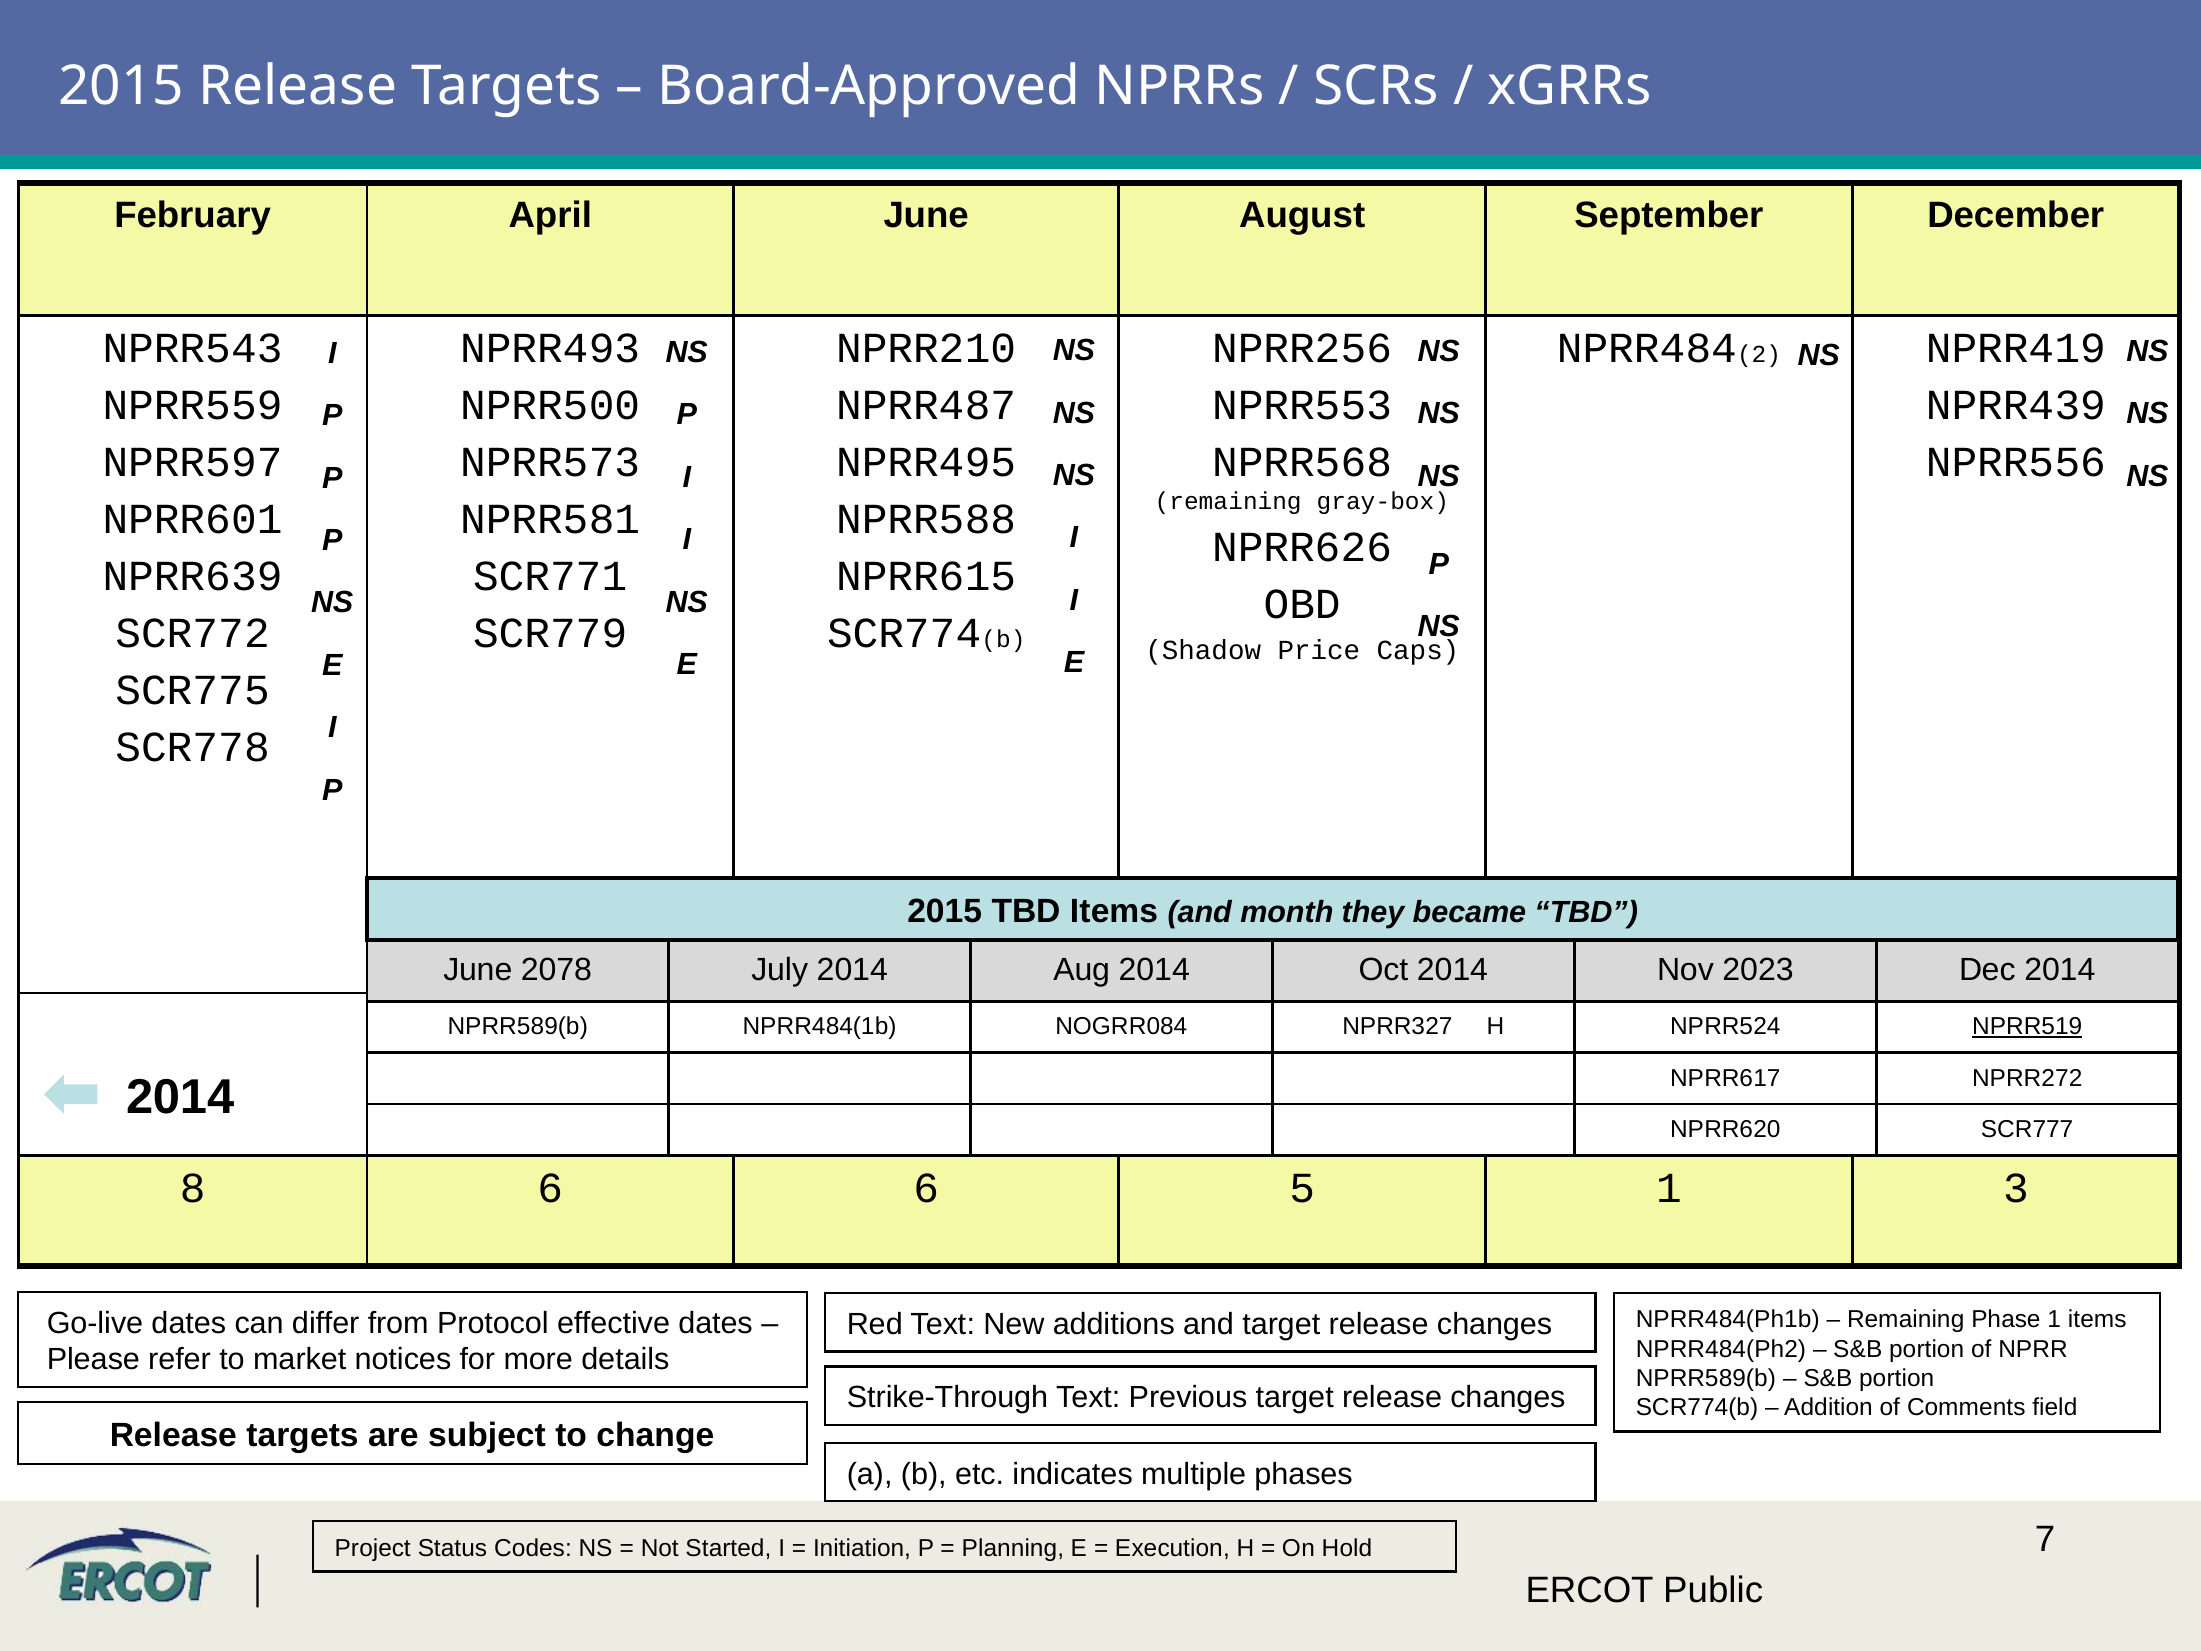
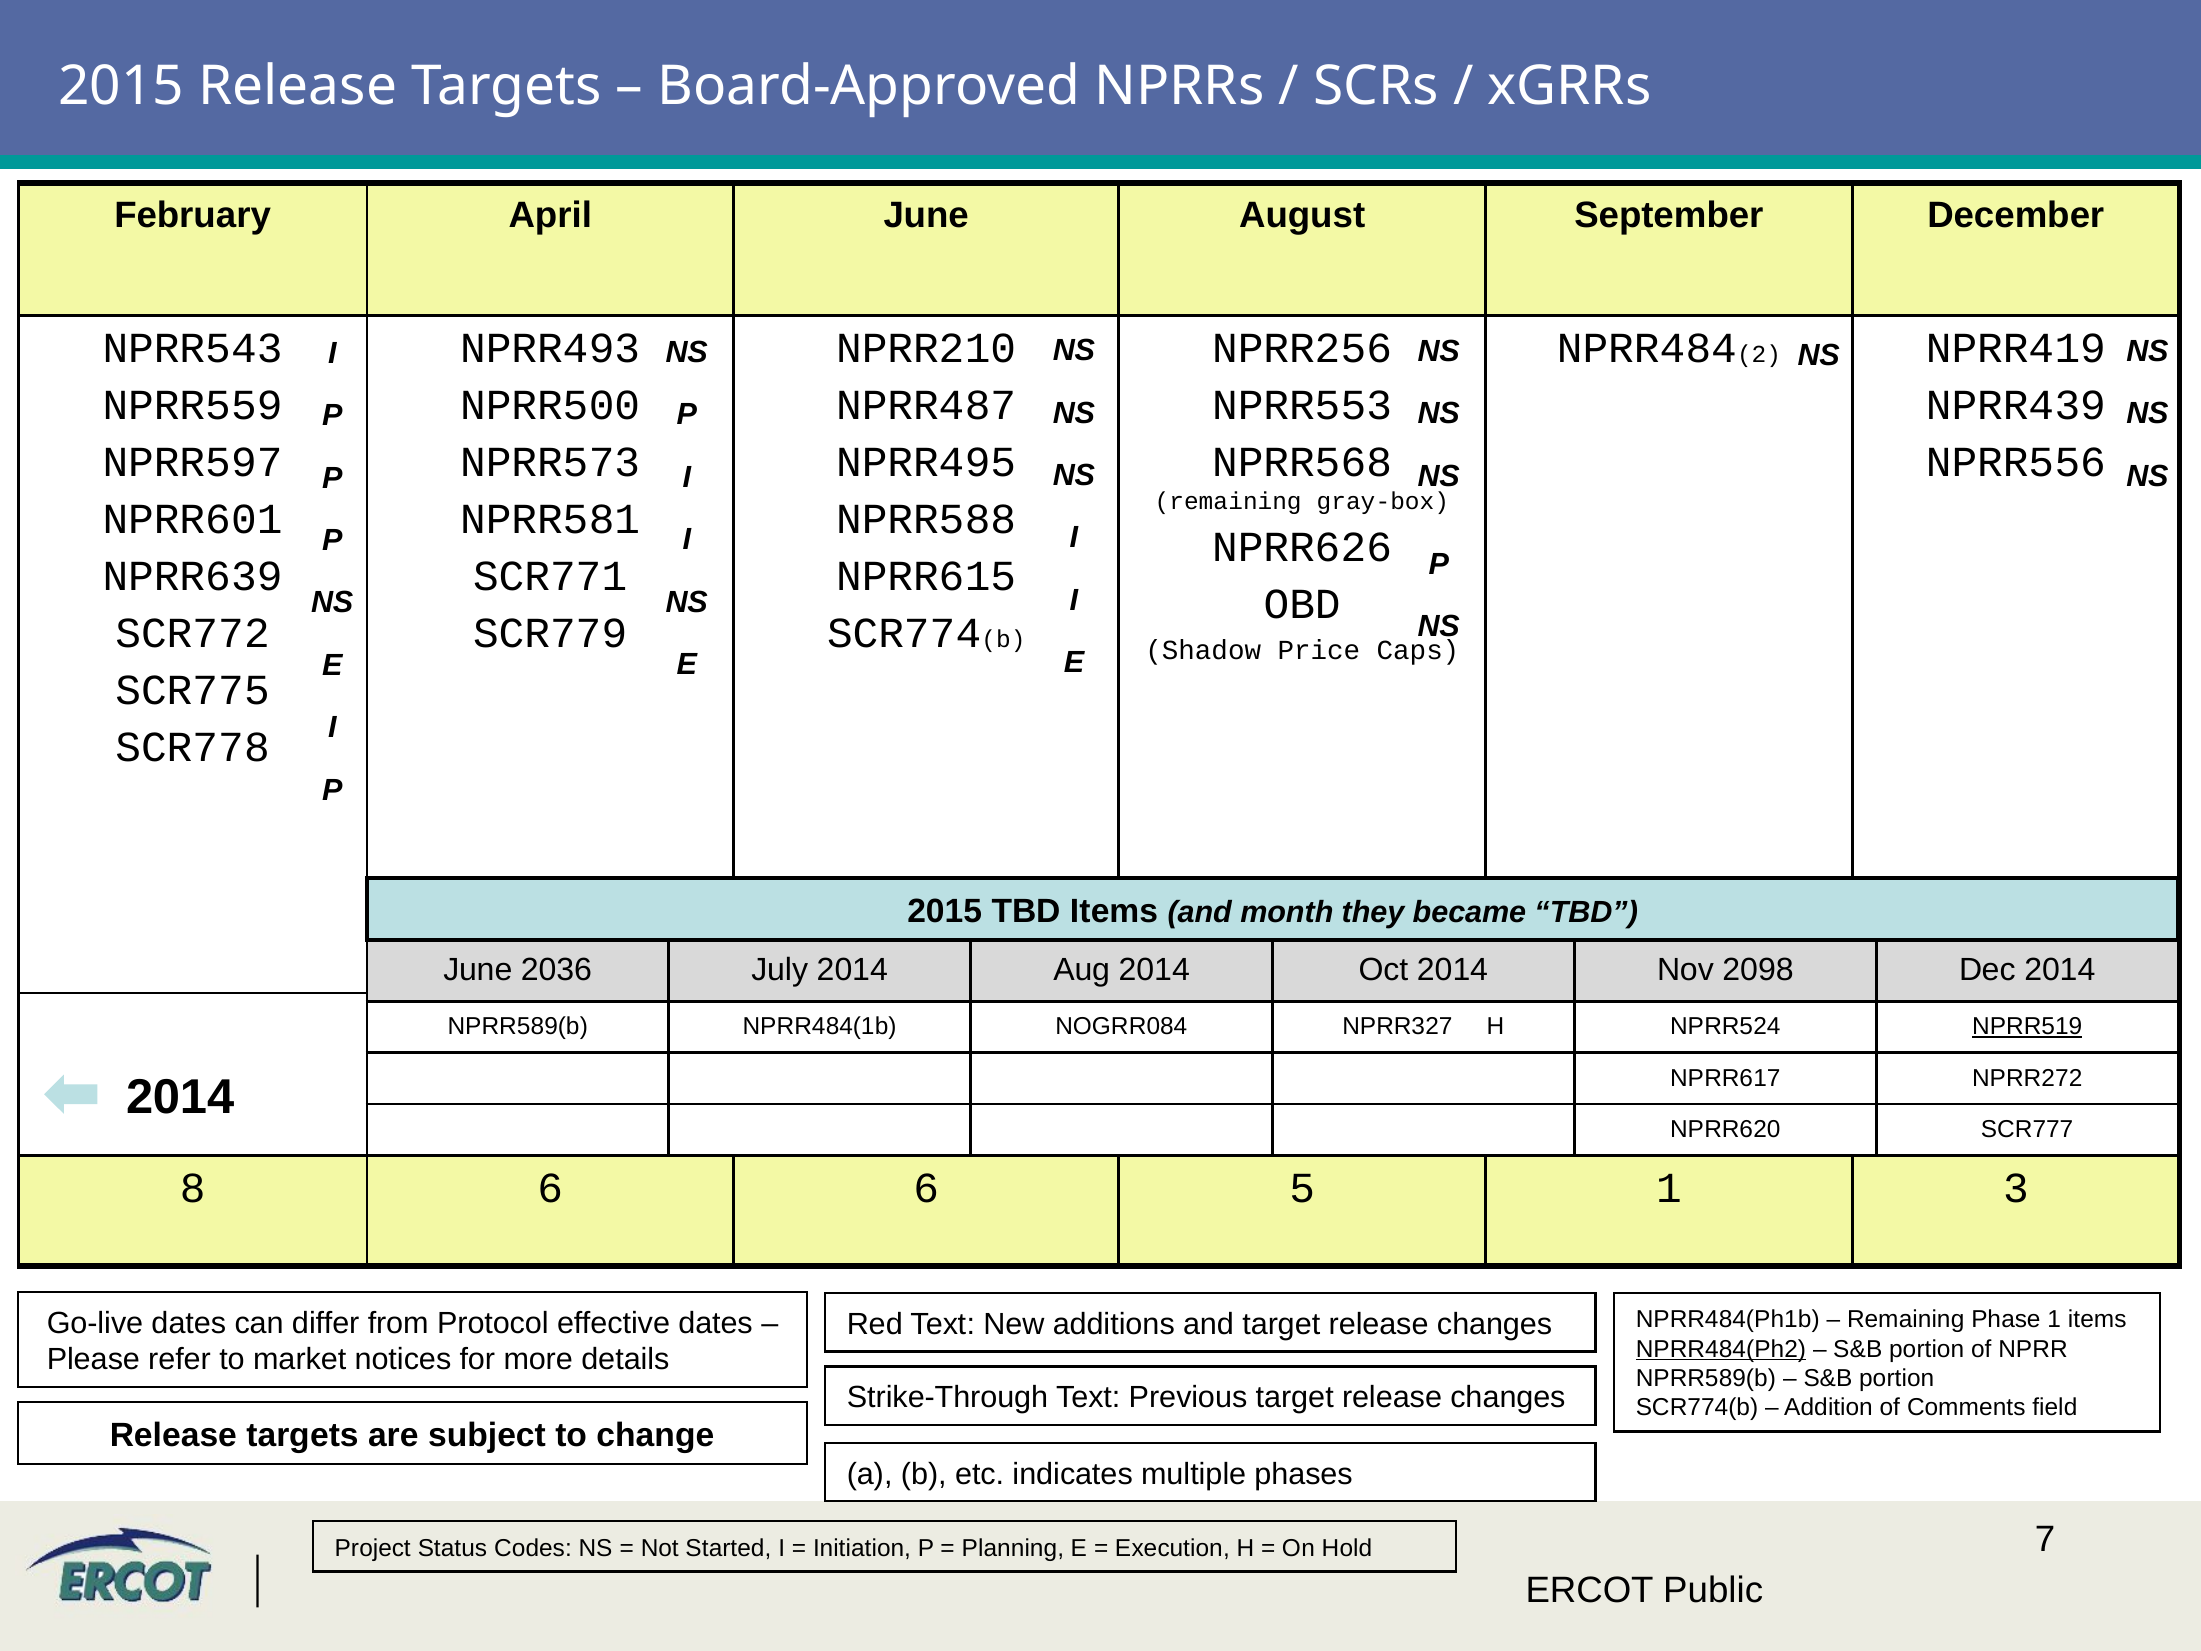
2078: 2078 -> 2036
2023: 2023 -> 2098
NPRR484(Ph2 underline: none -> present
